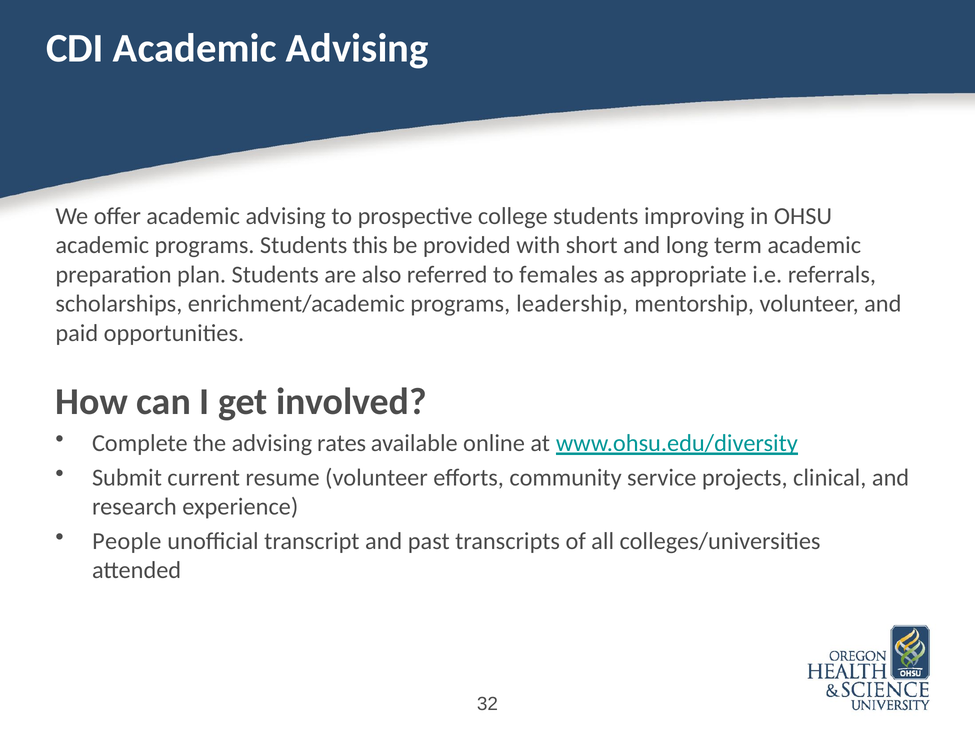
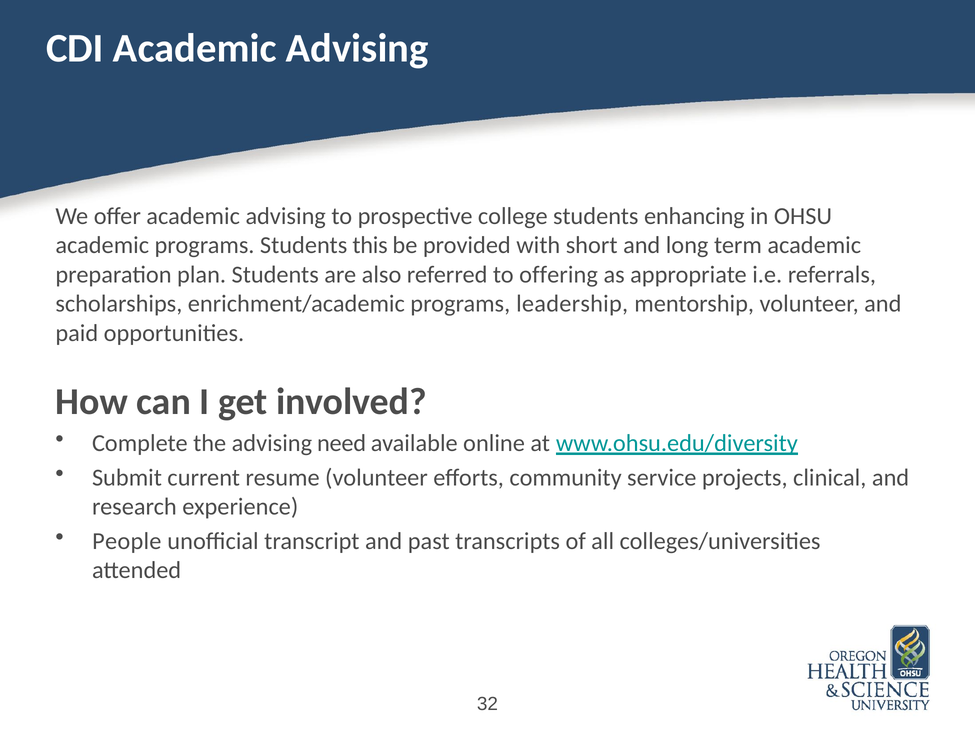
improving: improving -> enhancing
females: females -> offering
rates: rates -> need
